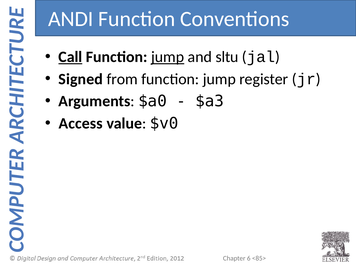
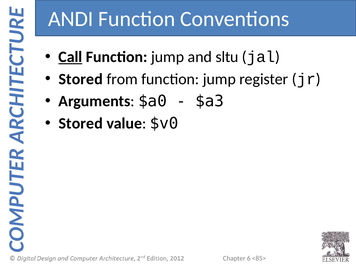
jump at (168, 57) underline: present -> none
Signed at (81, 79): Signed -> Stored
Access at (81, 123): Access -> Stored
